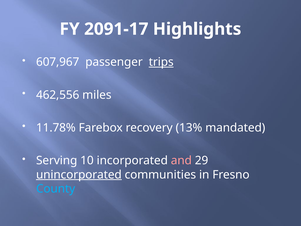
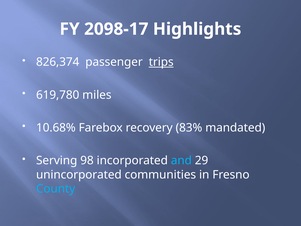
2091-17: 2091-17 -> 2098-17
607,967: 607,967 -> 826,374
462,556: 462,556 -> 619,780
11.78%: 11.78% -> 10.68%
13%: 13% -> 83%
10: 10 -> 98
and colour: pink -> light blue
unincorporated underline: present -> none
